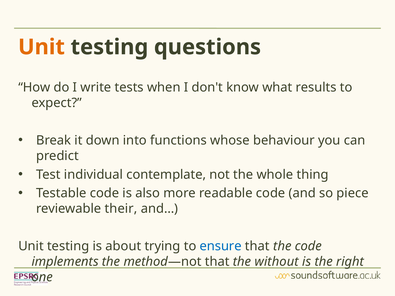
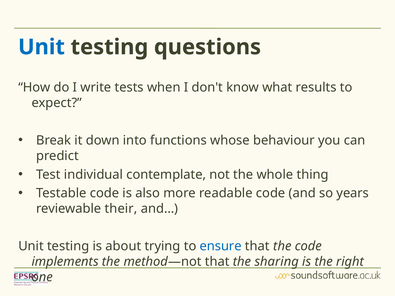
Unit at (41, 47) colour: orange -> blue
piece: piece -> years
without: without -> sharing
